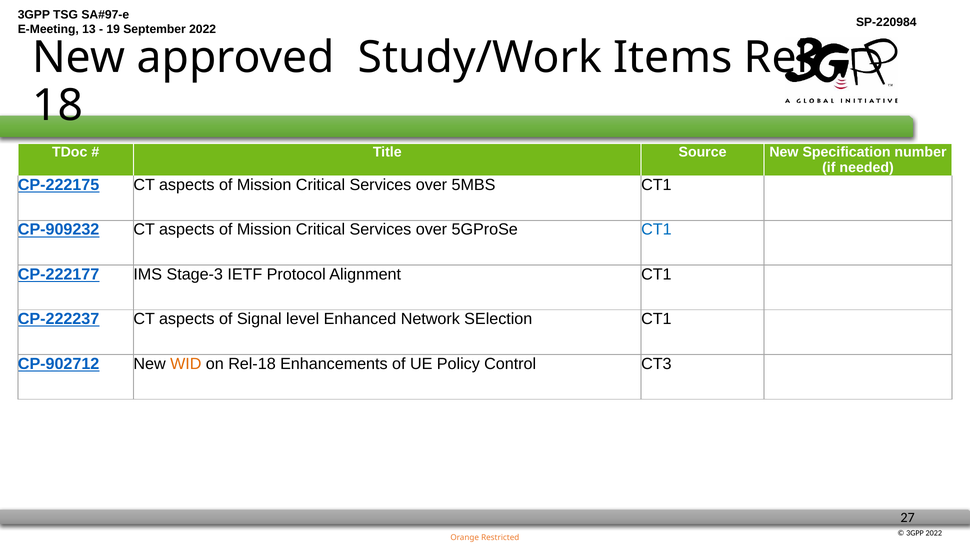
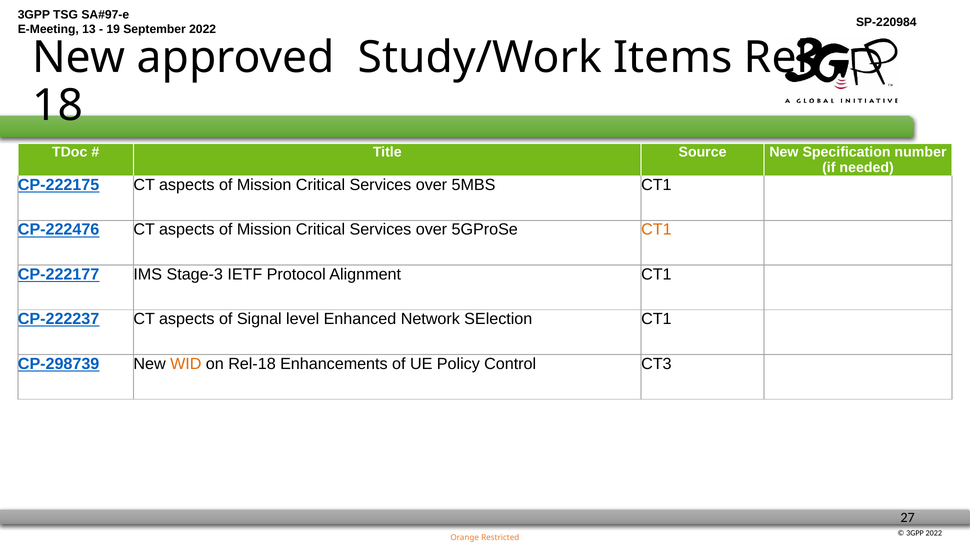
CP-909232: CP-909232 -> CP-222476
CT1 at (656, 230) colour: blue -> orange
CP-902712: CP-902712 -> CP-298739
